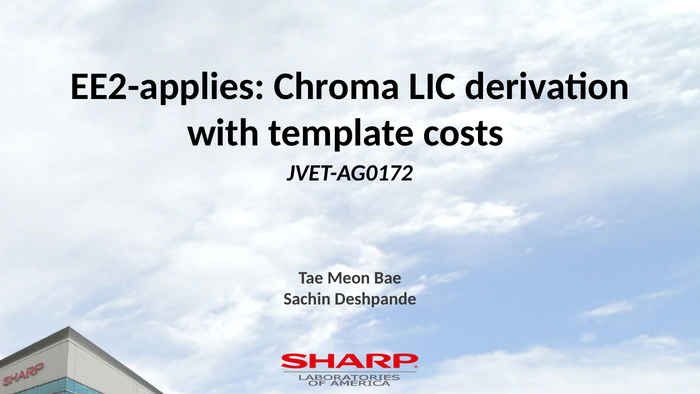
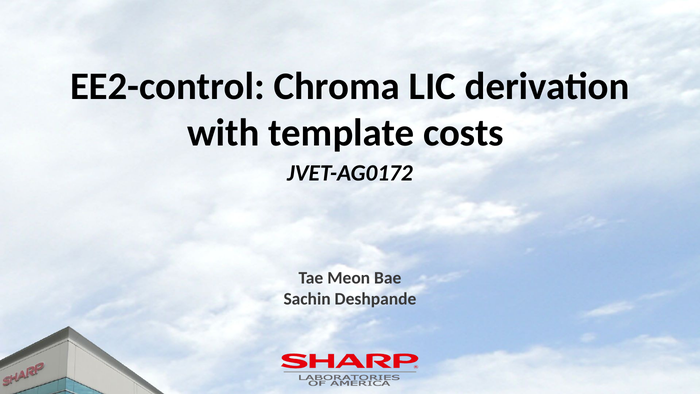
EE2-applies: EE2-applies -> EE2-control
